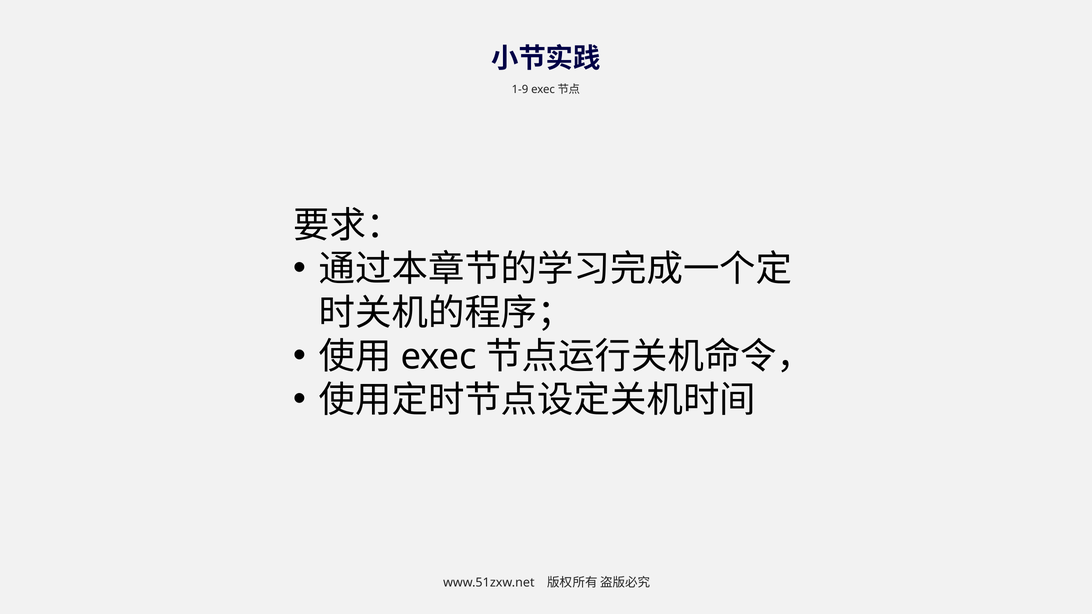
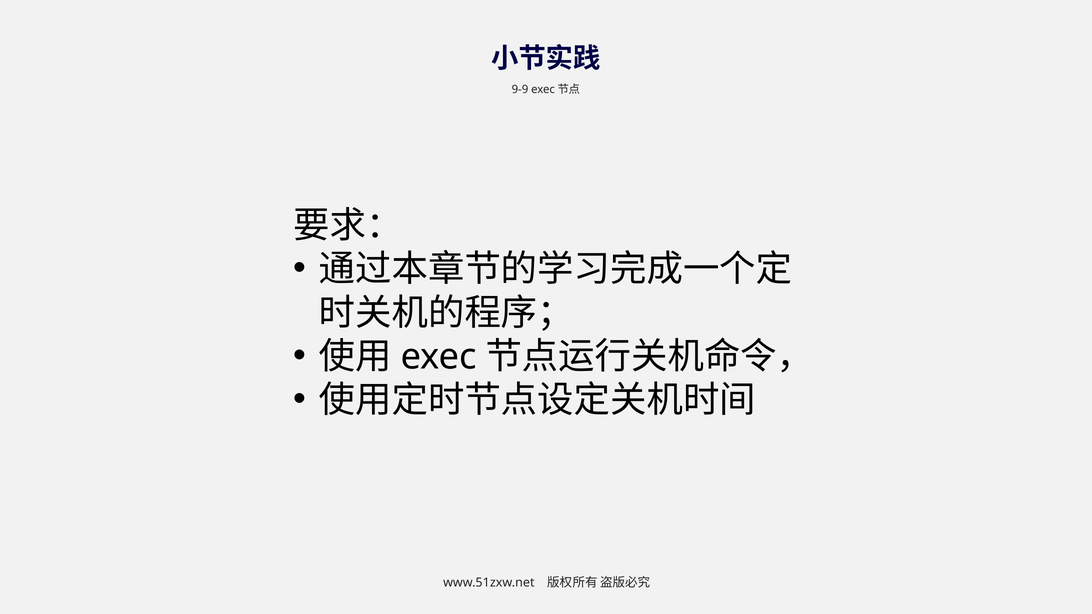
1-9: 1-9 -> 9-9
